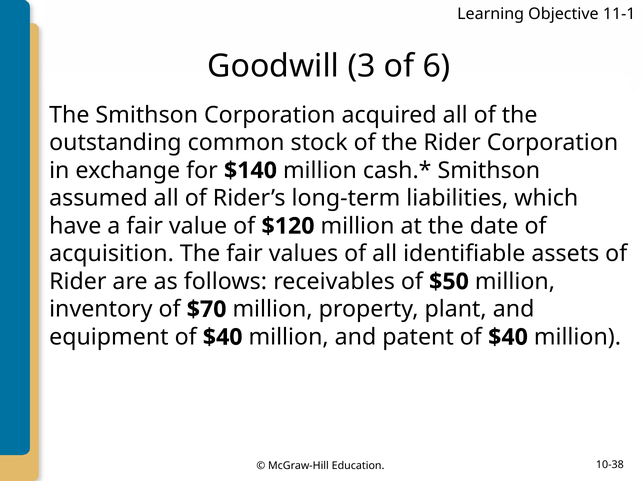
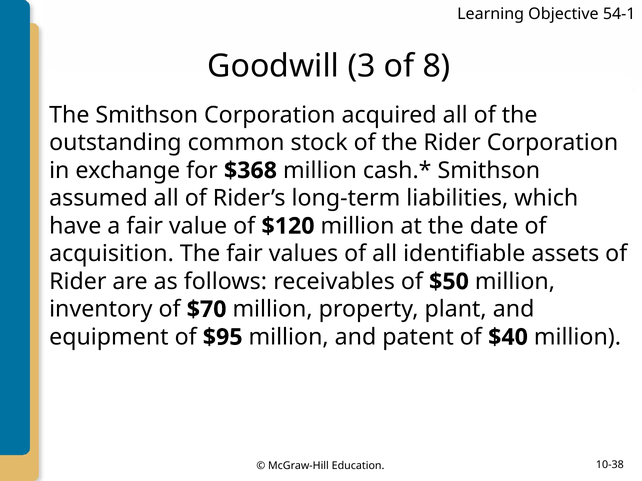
11-1: 11-1 -> 54-1
6: 6 -> 8
$140: $140 -> $368
equipment of $40: $40 -> $95
